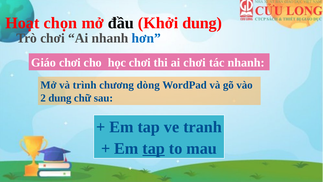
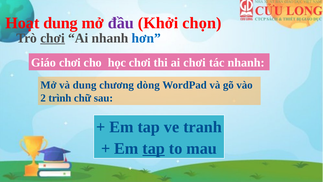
Hoạt chọn: chọn -> dung
đầu colour: black -> purple
Khởi dung: dung -> chọn
chơi at (53, 38) underline: none -> present
và trình: trình -> dung
2 dung: dung -> trình
